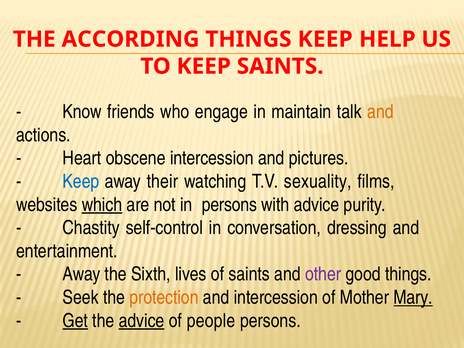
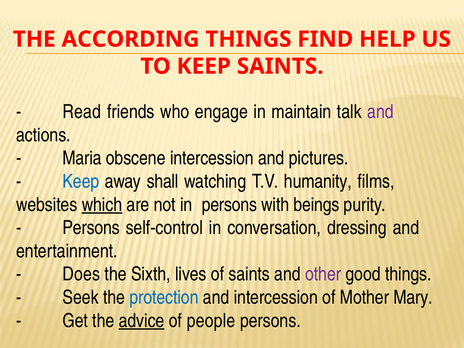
THINGS KEEP: KEEP -> FIND
Know: Know -> Read
and at (381, 112) colour: orange -> purple
Heart: Heart -> Maria
their: their -> shall
sexuality: sexuality -> humanity
with advice: advice -> beings
Chastity at (91, 228): Chastity -> Persons
Away at (81, 274): Away -> Does
protection colour: orange -> blue
Mary underline: present -> none
Get underline: present -> none
